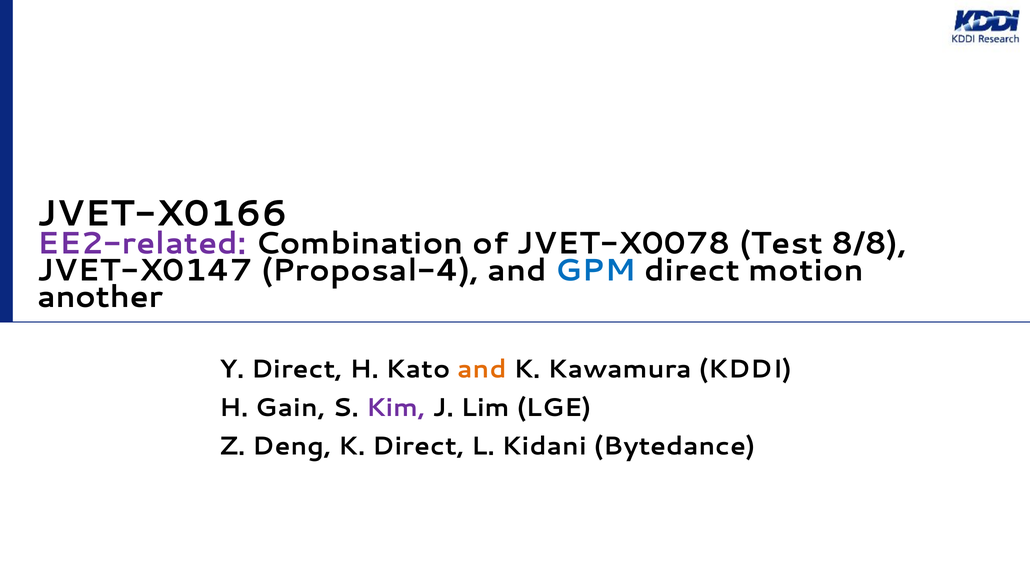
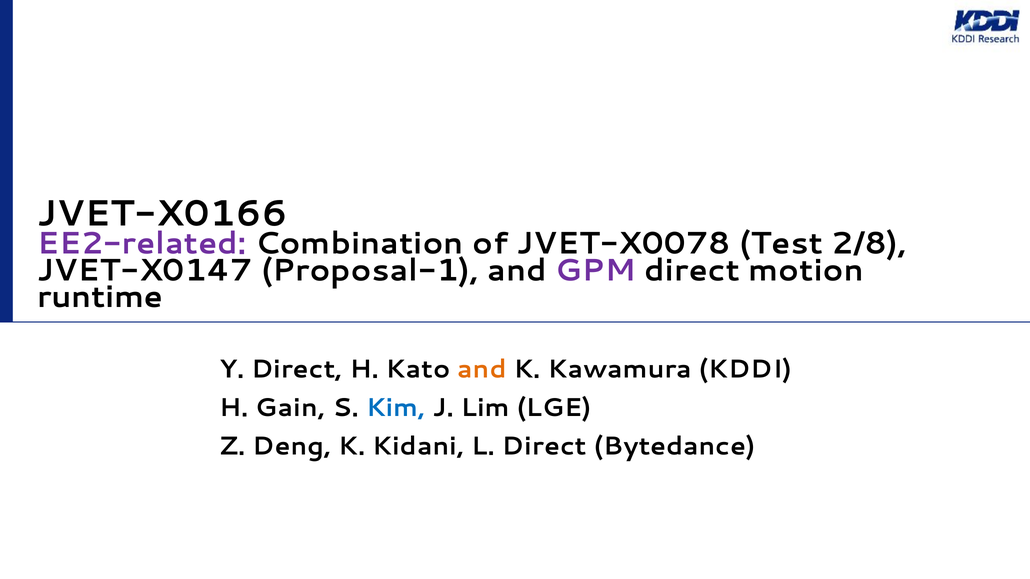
8/8: 8/8 -> 2/8
Proposal-4: Proposal-4 -> Proposal-1
GPM colour: blue -> purple
another: another -> runtime
Kim colour: purple -> blue
K Direct: Direct -> Kidani
L Kidani: Kidani -> Direct
